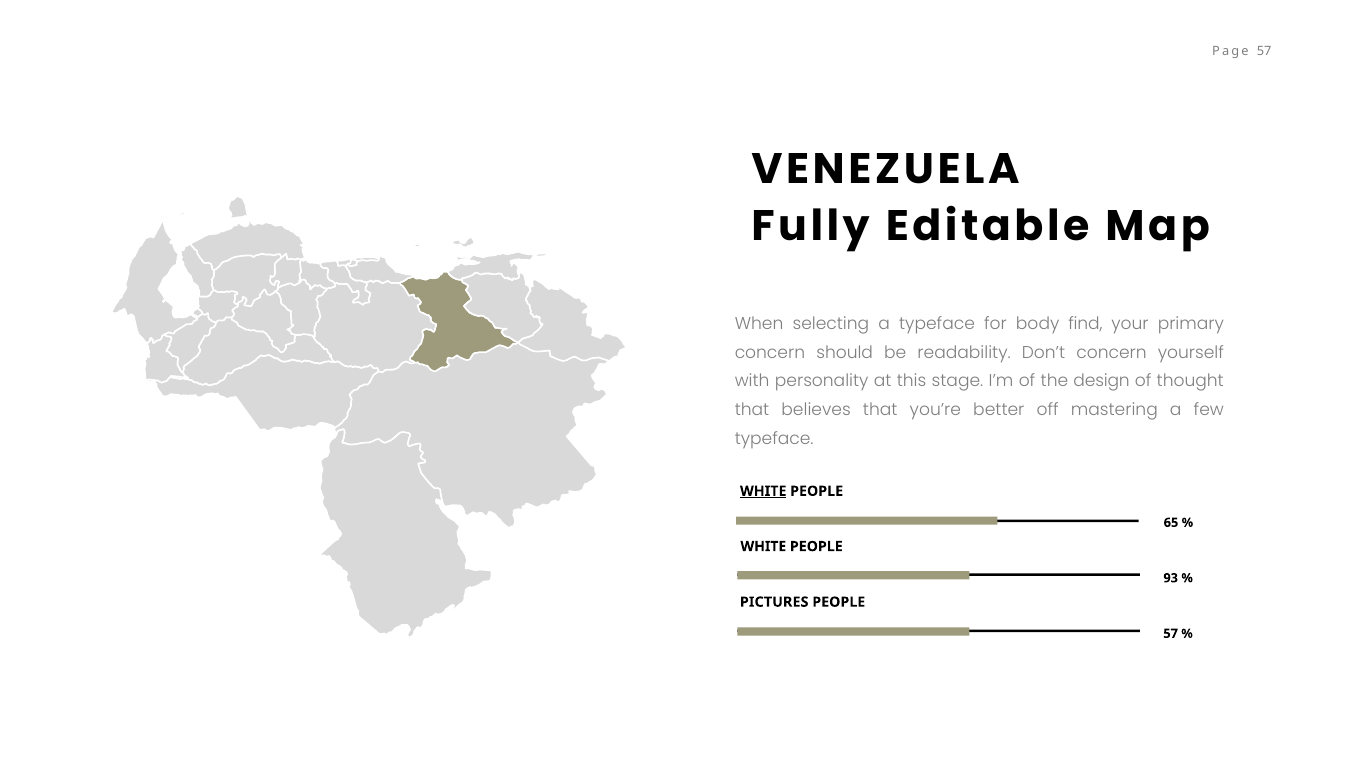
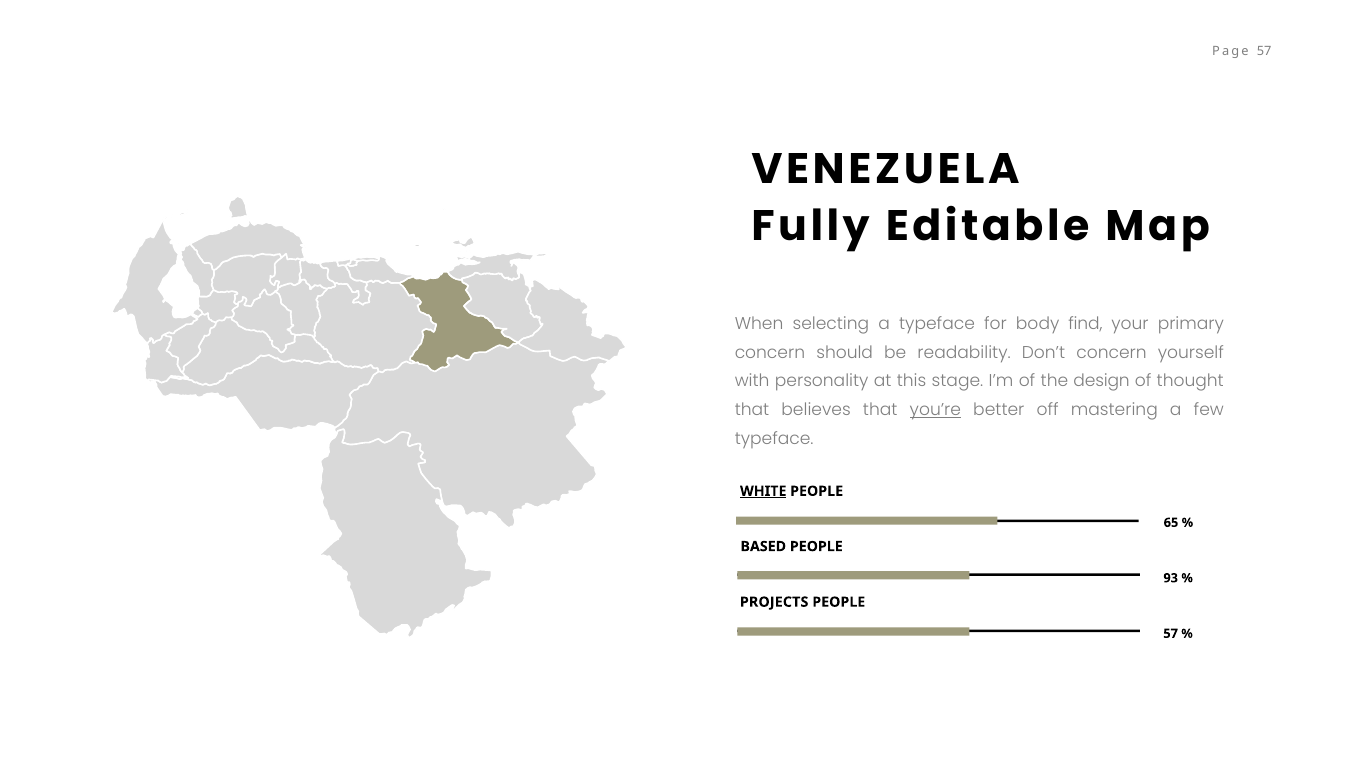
you’re underline: none -> present
WHITE at (763, 547): WHITE -> BASED
PICTURES: PICTURES -> PROJECTS
